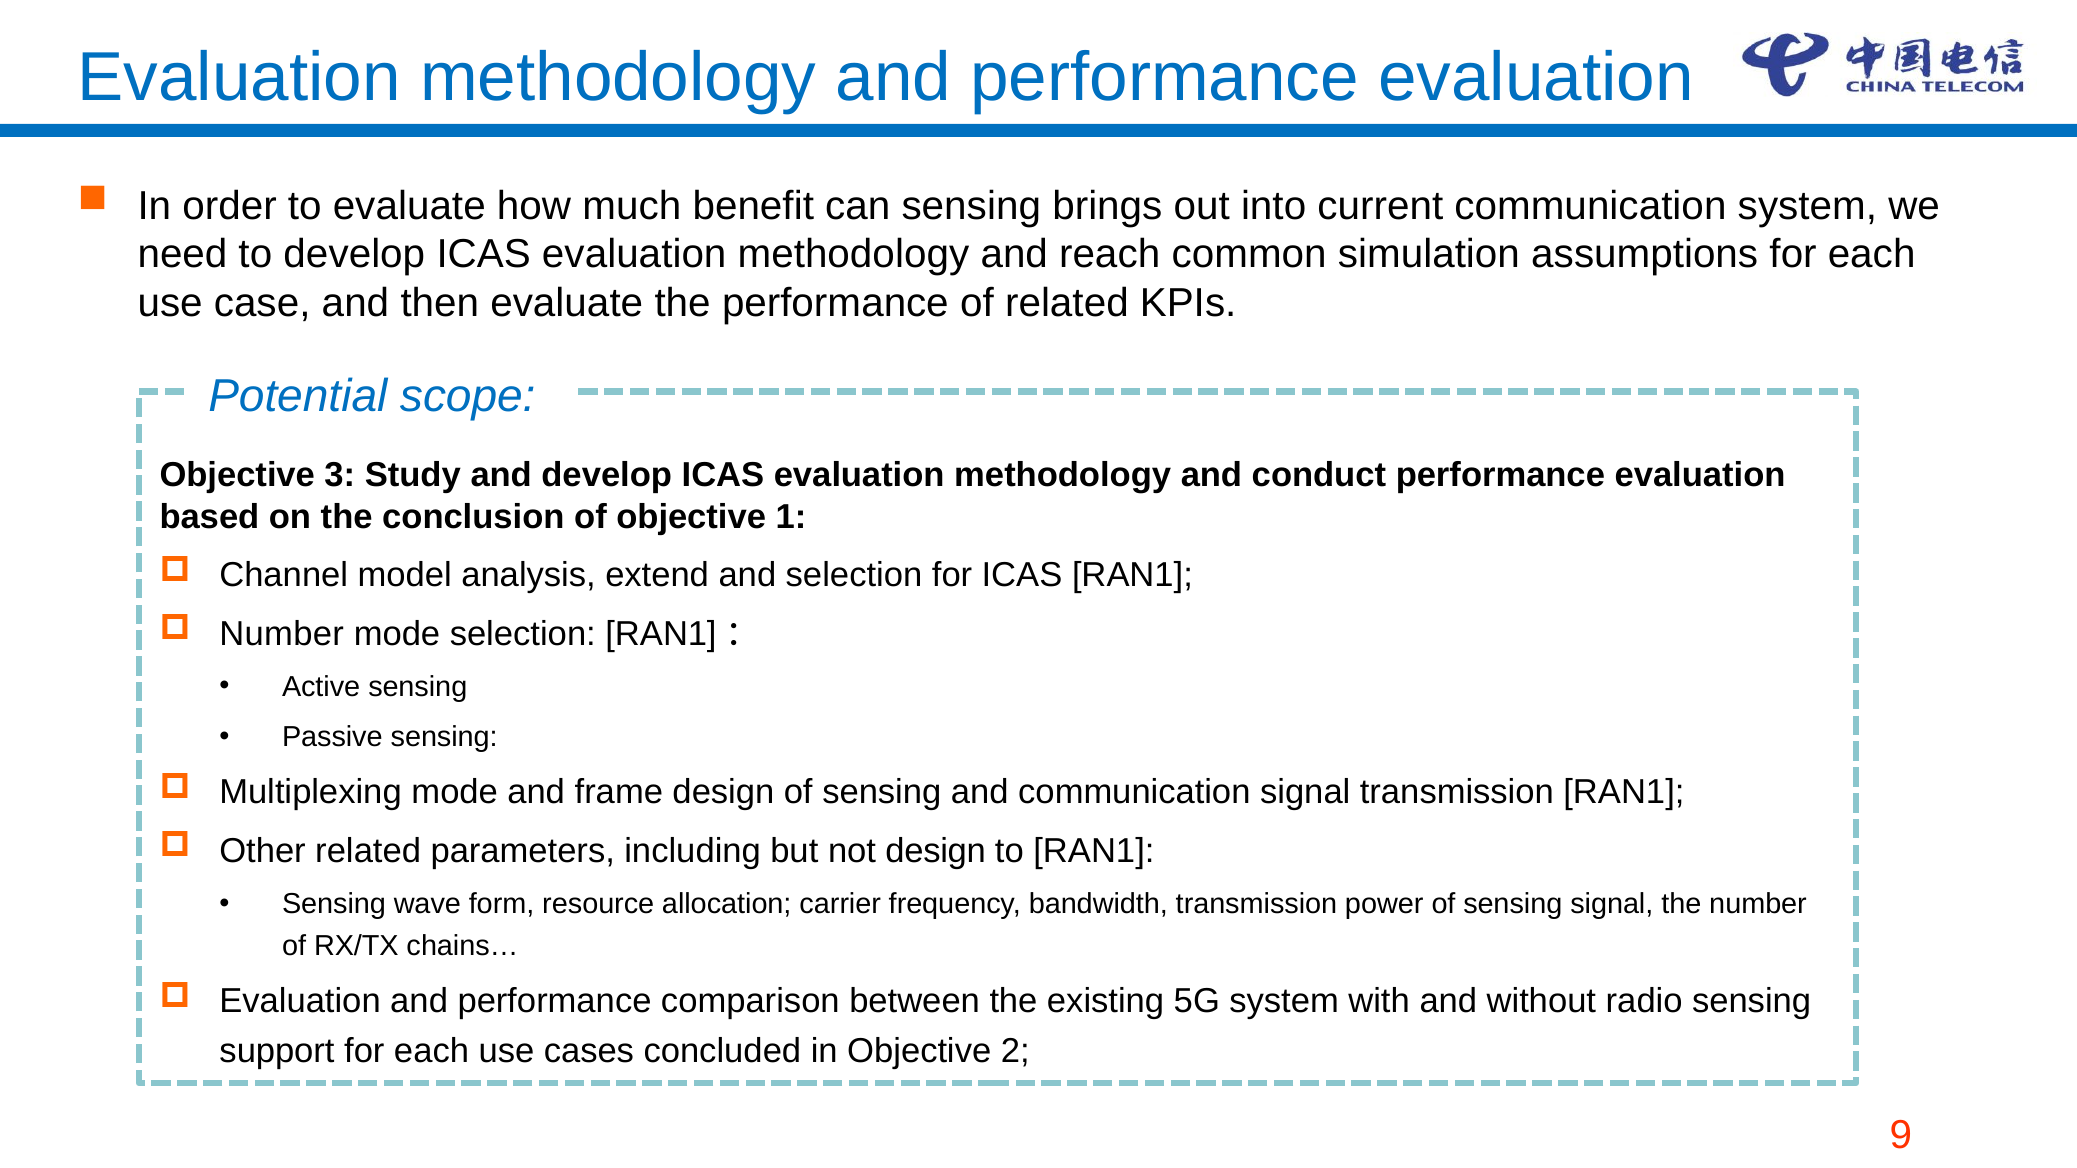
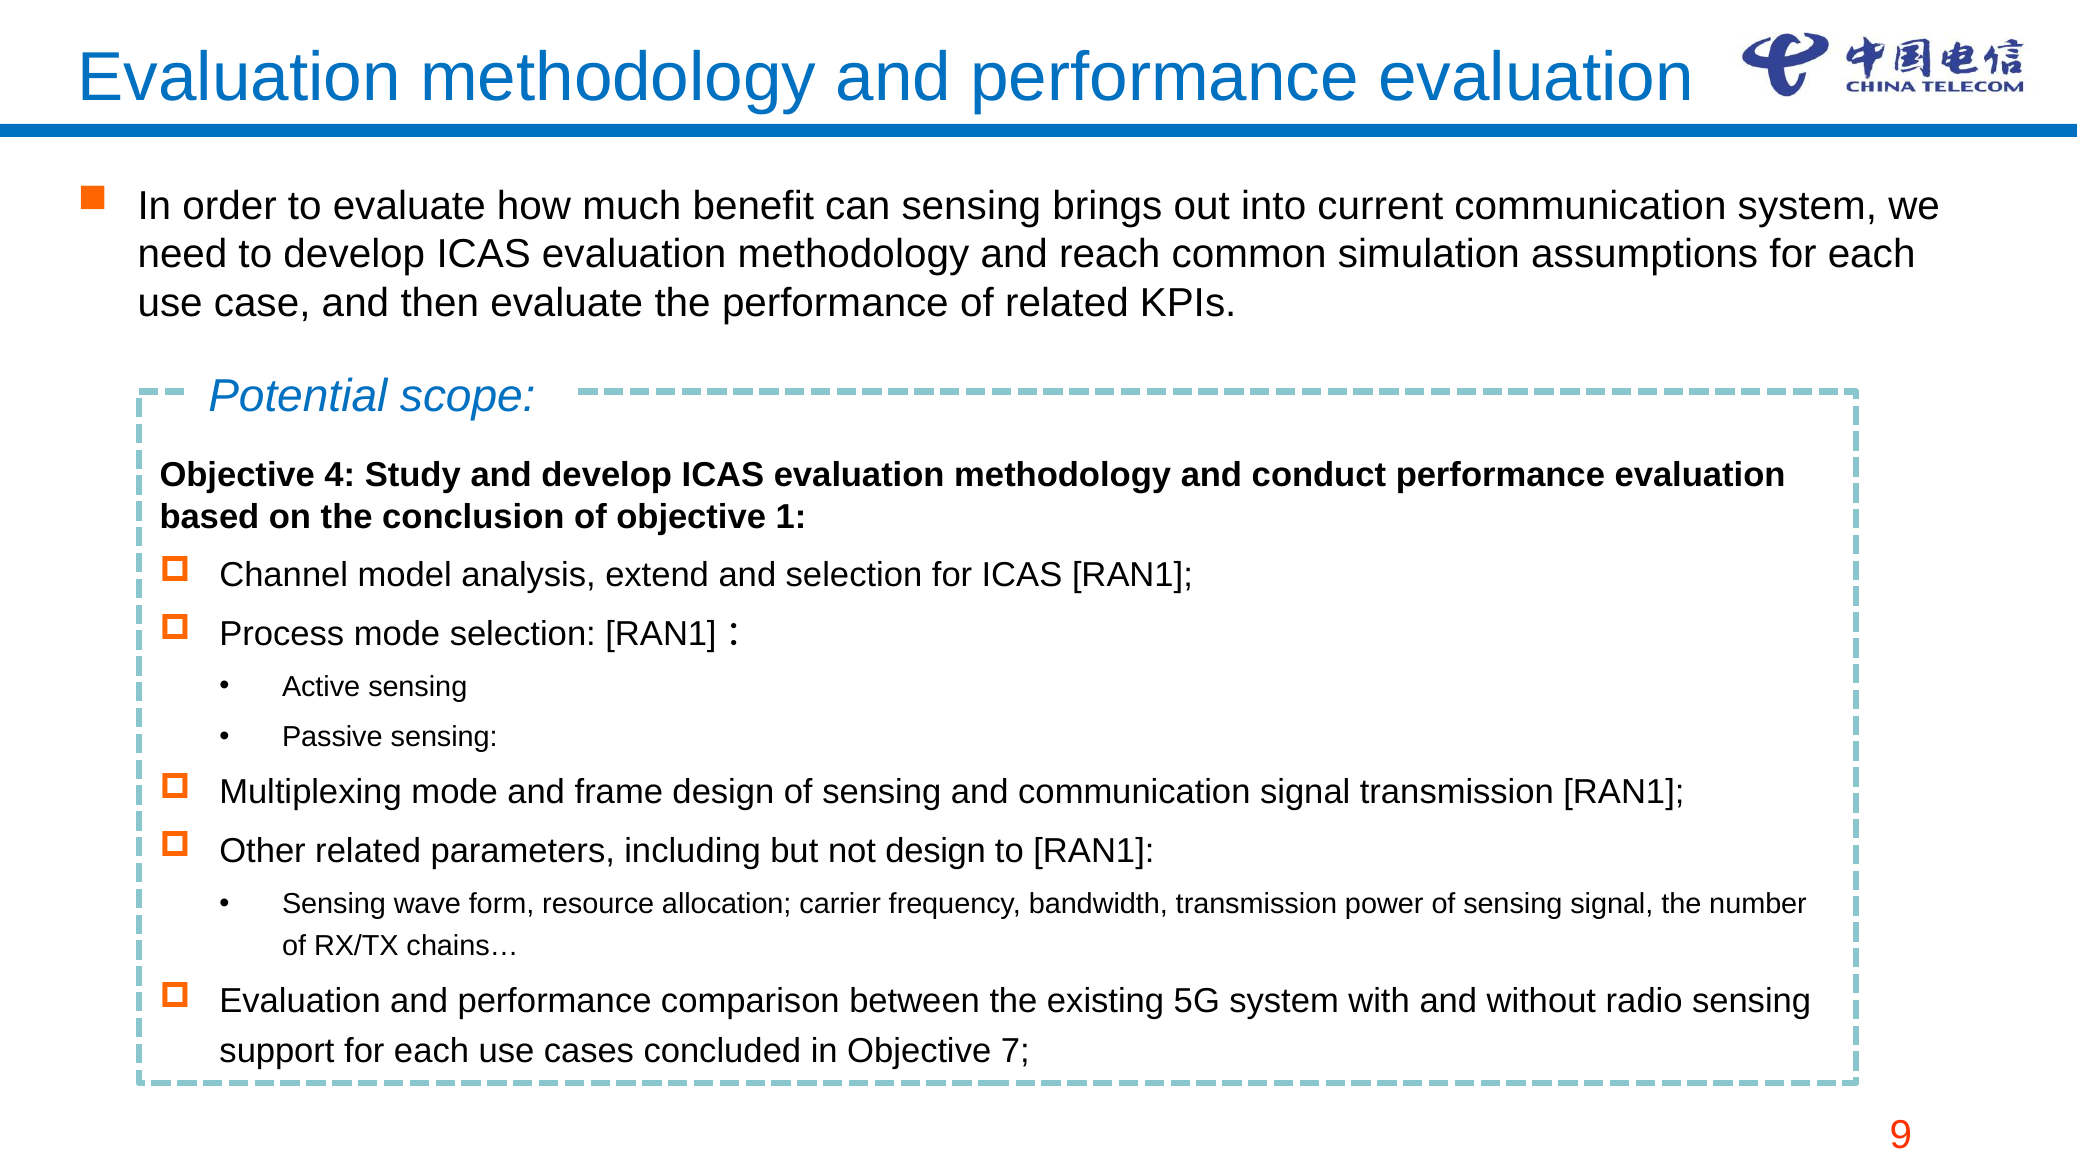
3: 3 -> 4
Number at (282, 634): Number -> Process
2: 2 -> 7
